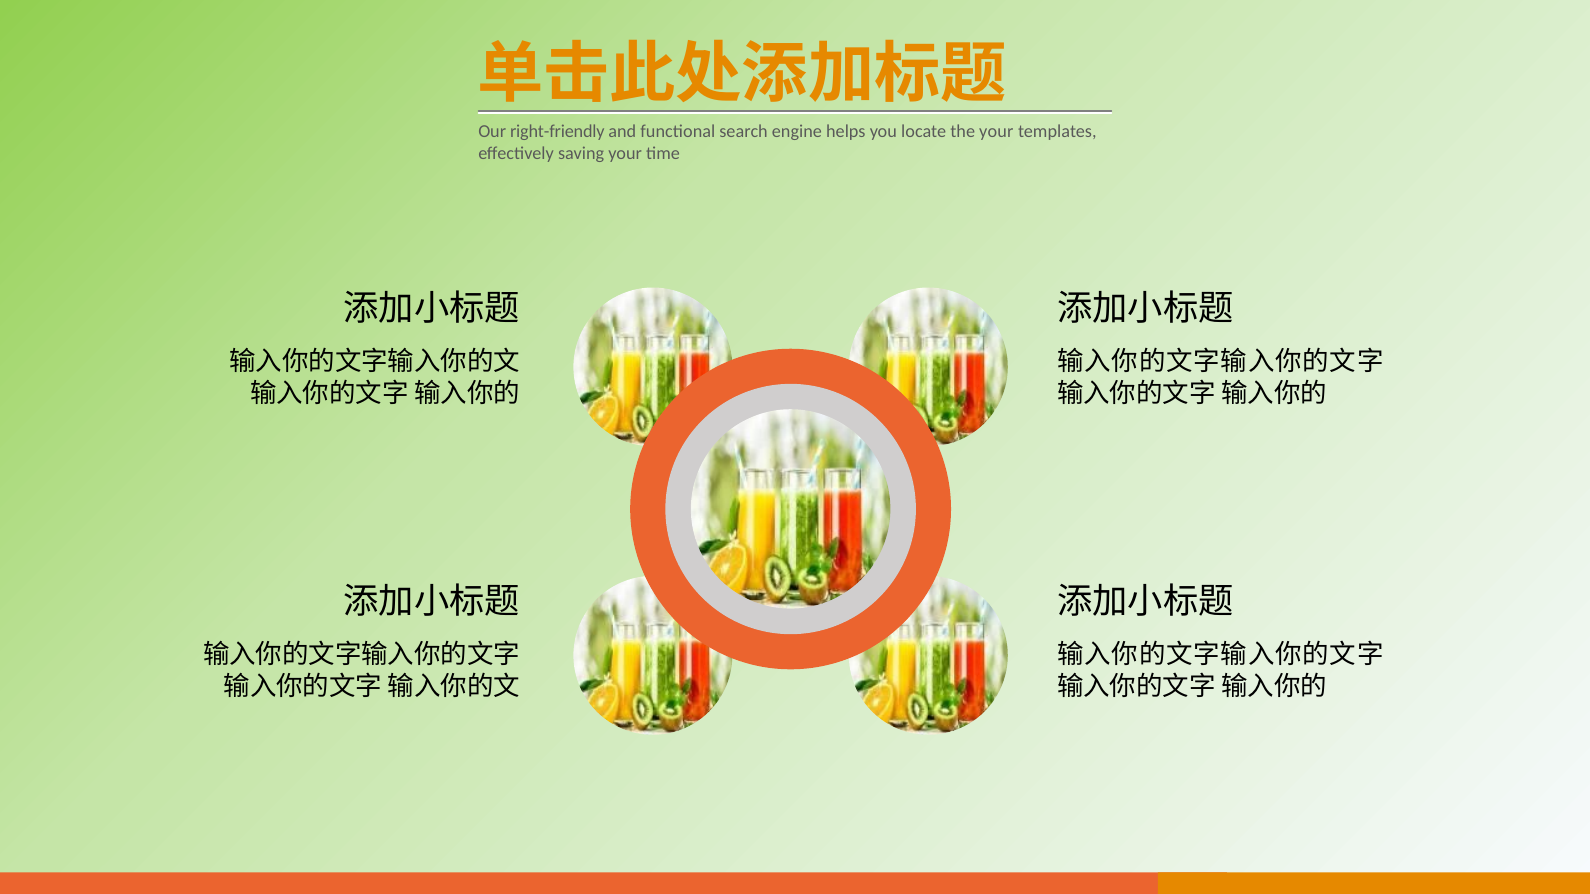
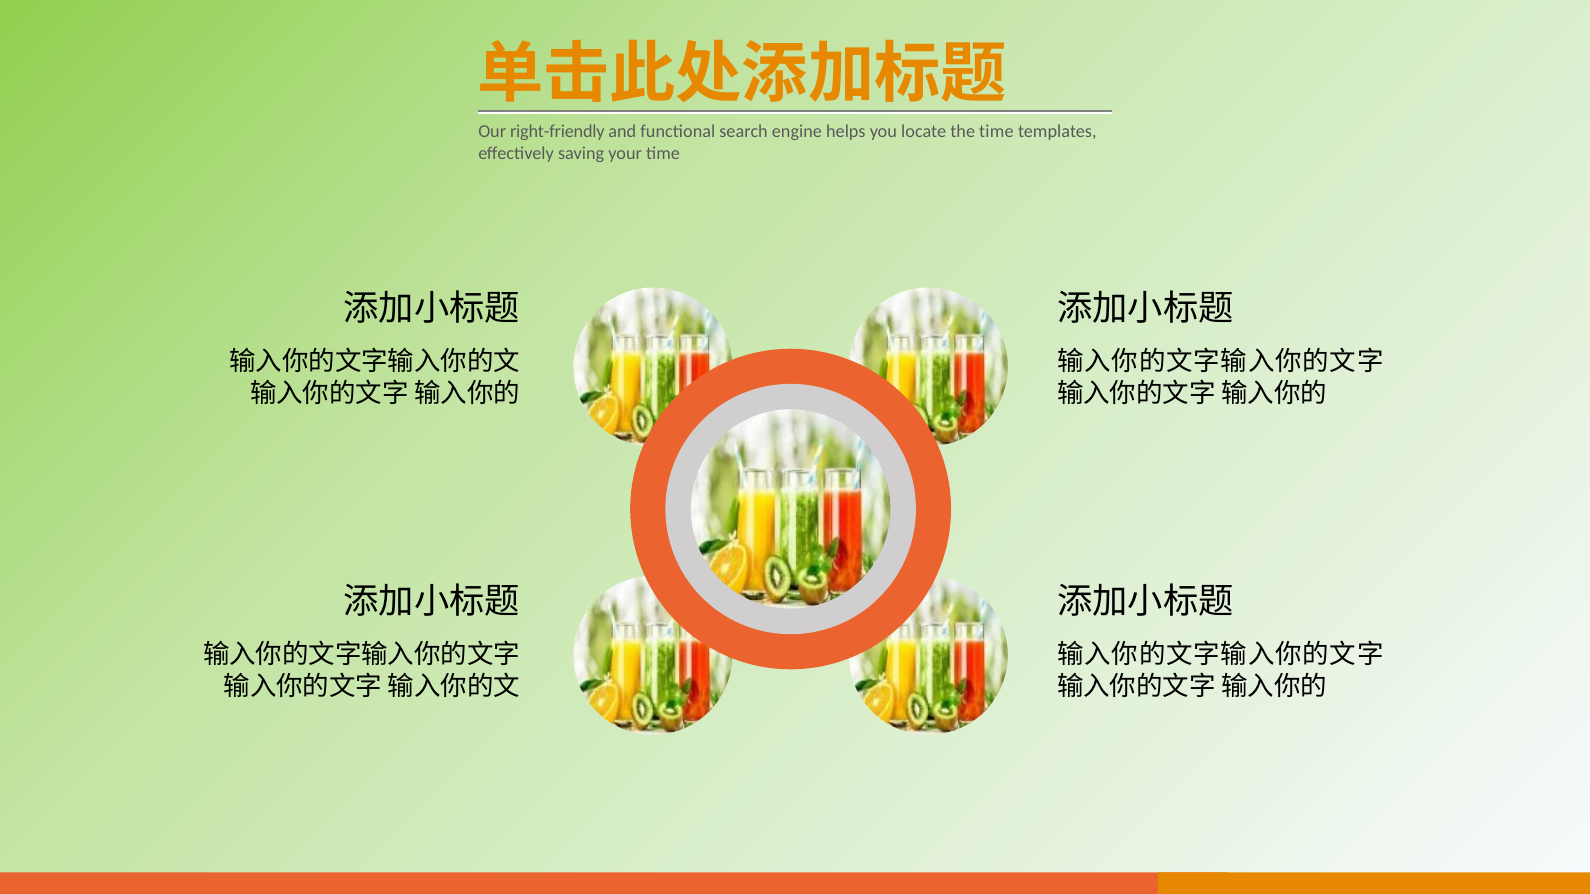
the your: your -> time
